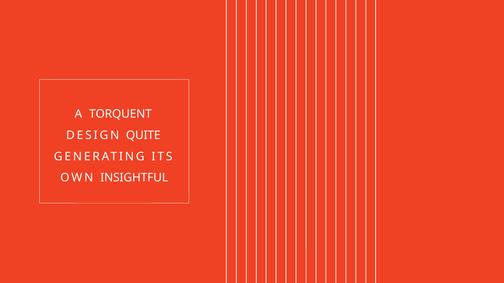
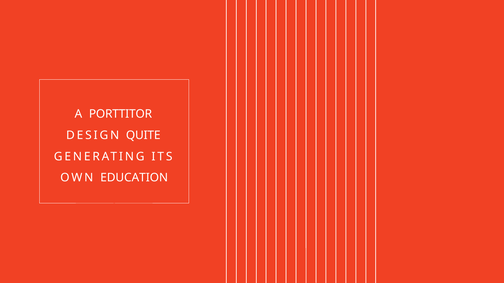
TORQUENT: TORQUENT -> PORTTITOR
INSIGHTFUL: INSIGHTFUL -> EDUCATION
